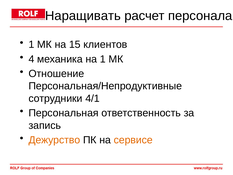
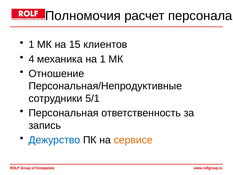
Наращивать: Наращивать -> Полномочия
4/1: 4/1 -> 5/1
Дежурство colour: orange -> blue
